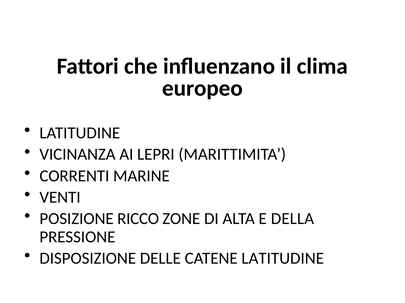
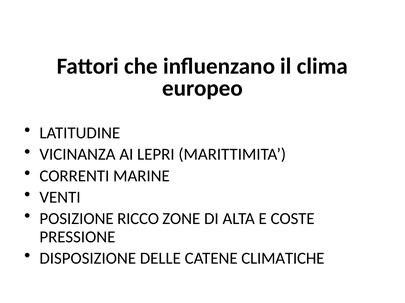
DELLA: DELLA -> COSTE
CATENE LATITUDINE: LATITUDINE -> CLIMATICHE
